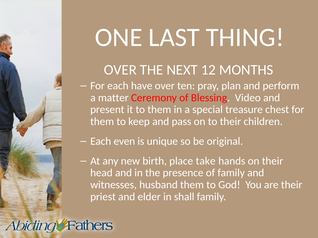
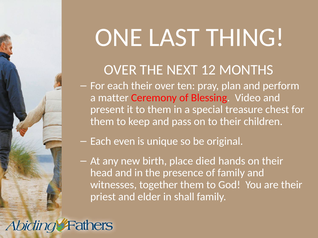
each have: have -> their
take: take -> died
husband: husband -> together
